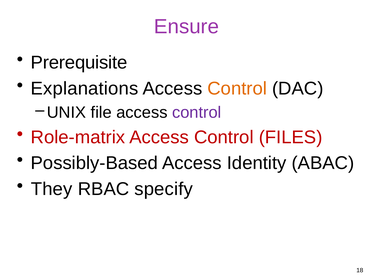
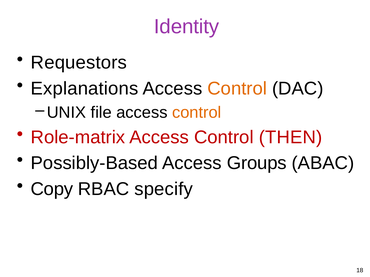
Ensure: Ensure -> Identity
Prerequisite: Prerequisite -> Requestors
control at (197, 113) colour: purple -> orange
FILES: FILES -> THEN
Identity: Identity -> Groups
They: They -> Copy
